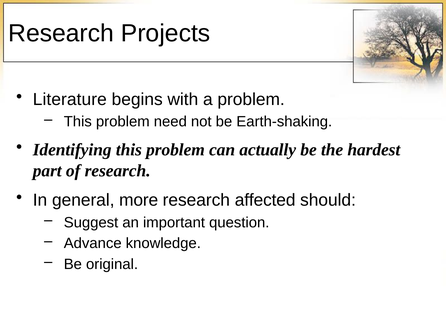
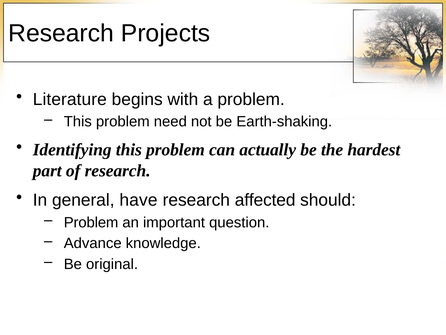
more: more -> have
Suggest at (91, 222): Suggest -> Problem
